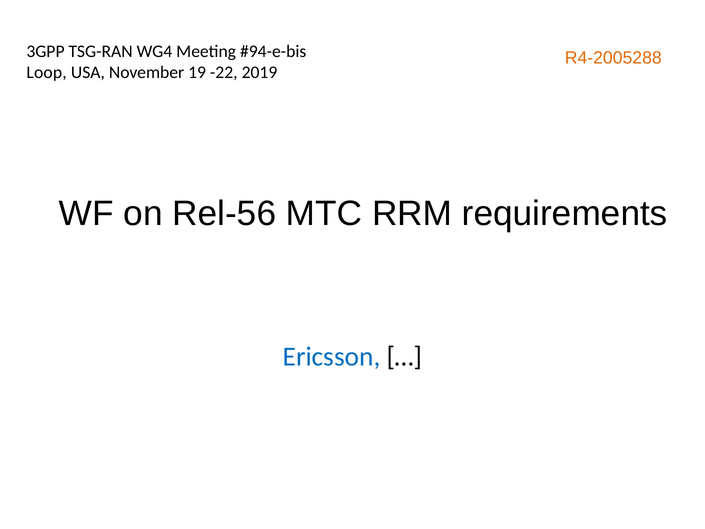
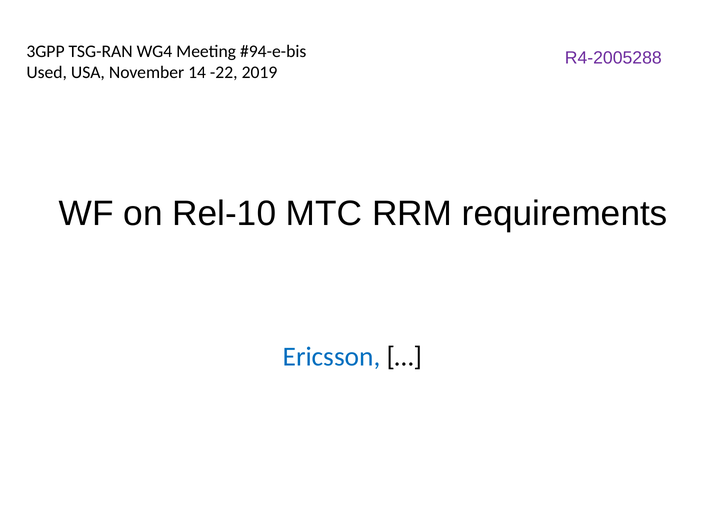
R4-2005288 colour: orange -> purple
Loop: Loop -> Used
19: 19 -> 14
Rel-56: Rel-56 -> Rel-10
